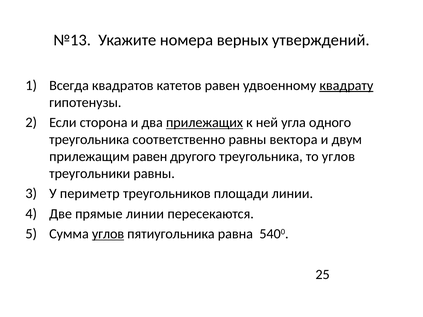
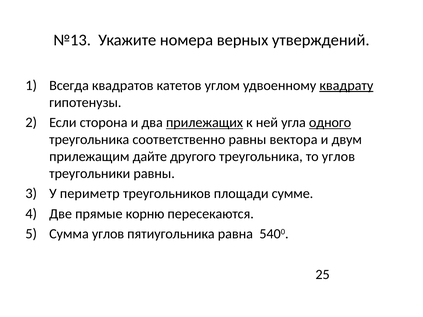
катетов равен: равен -> углом
одного underline: none -> present
прилежащим равен: равен -> дайте
площади линии: линии -> сумме
прямые линии: линии -> корню
углов at (108, 234) underline: present -> none
